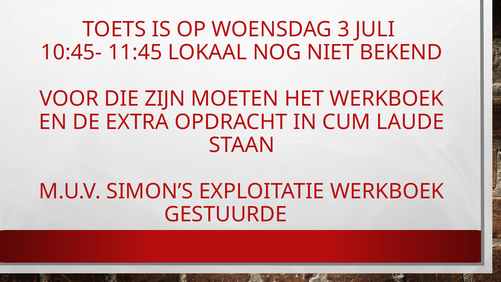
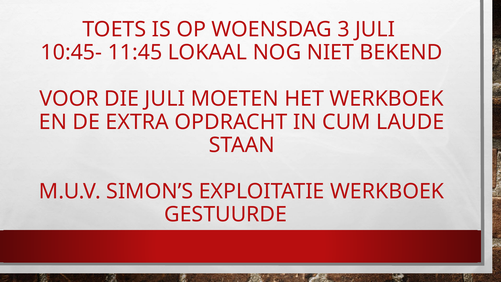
DIE ZIJN: ZIJN -> JULI
